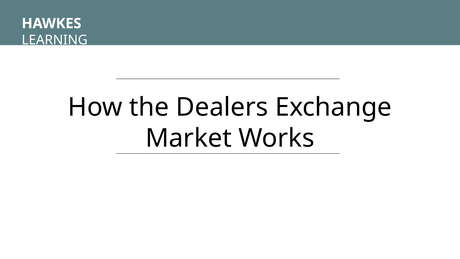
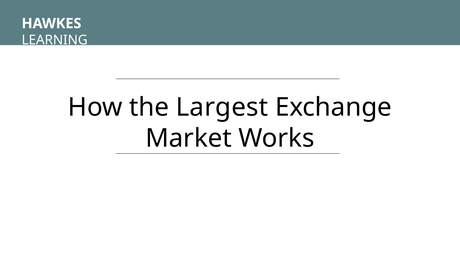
Dealers: Dealers -> Largest
